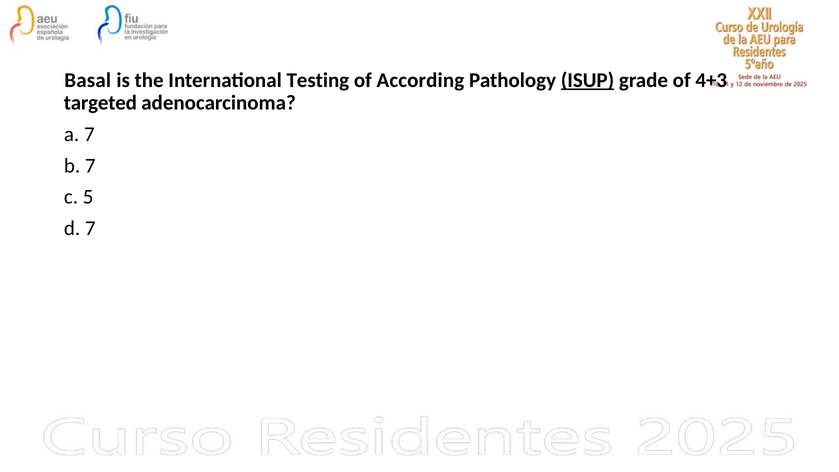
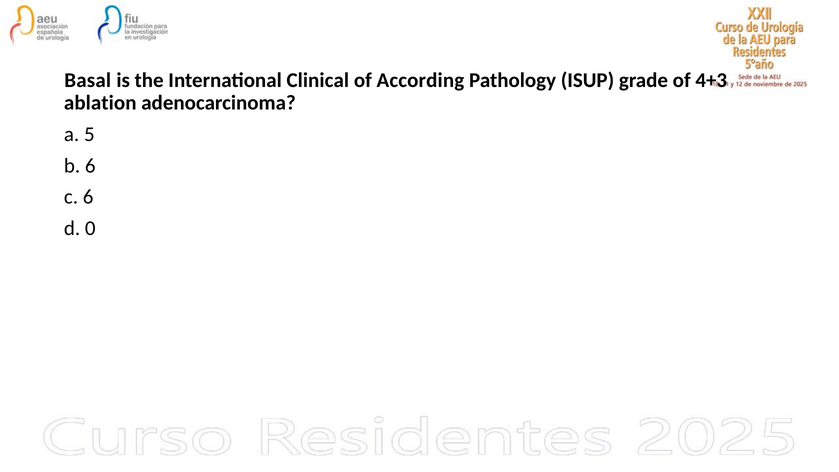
Testing: Testing -> Clinical
ISUP underline: present -> none
targeted: targeted -> ablation
a 7: 7 -> 5
b 7: 7 -> 6
c 5: 5 -> 6
d 7: 7 -> 0
